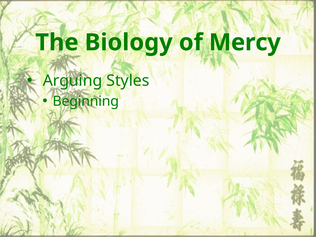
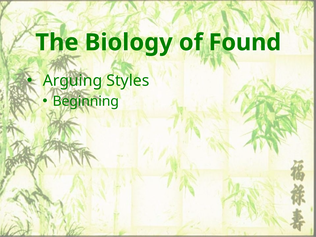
Mercy: Mercy -> Found
